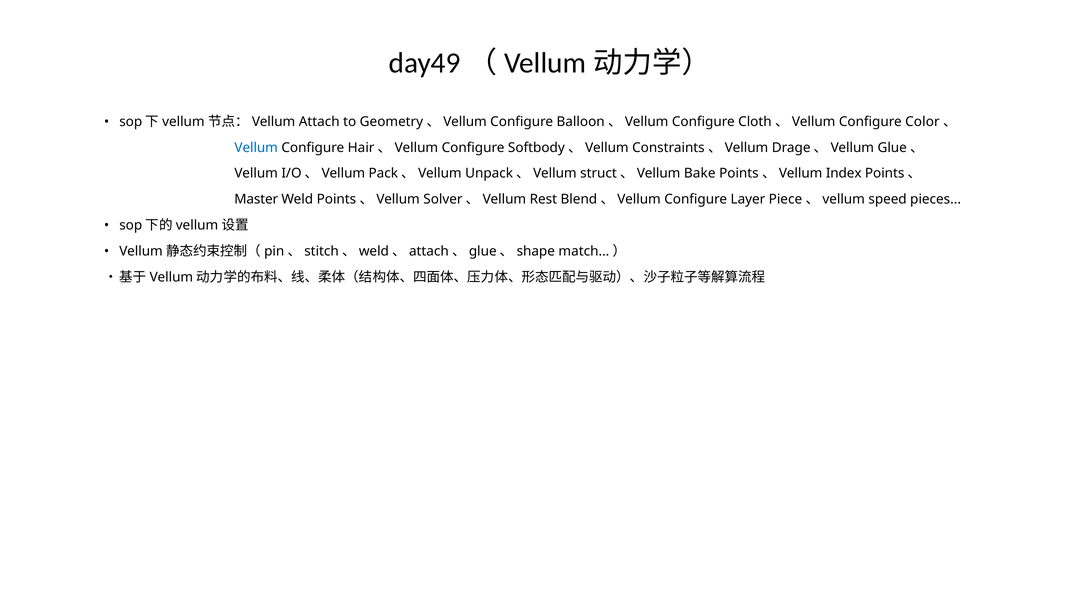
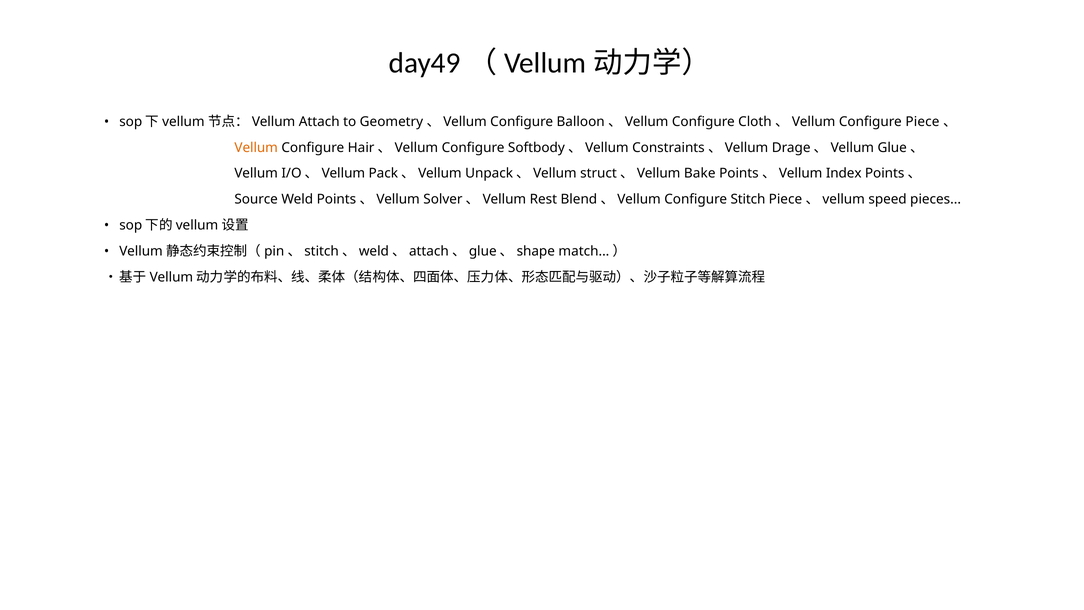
Configure Color: Color -> Piece
Vellum at (256, 147) colour: blue -> orange
Master: Master -> Source
Layer: Layer -> Stitch
